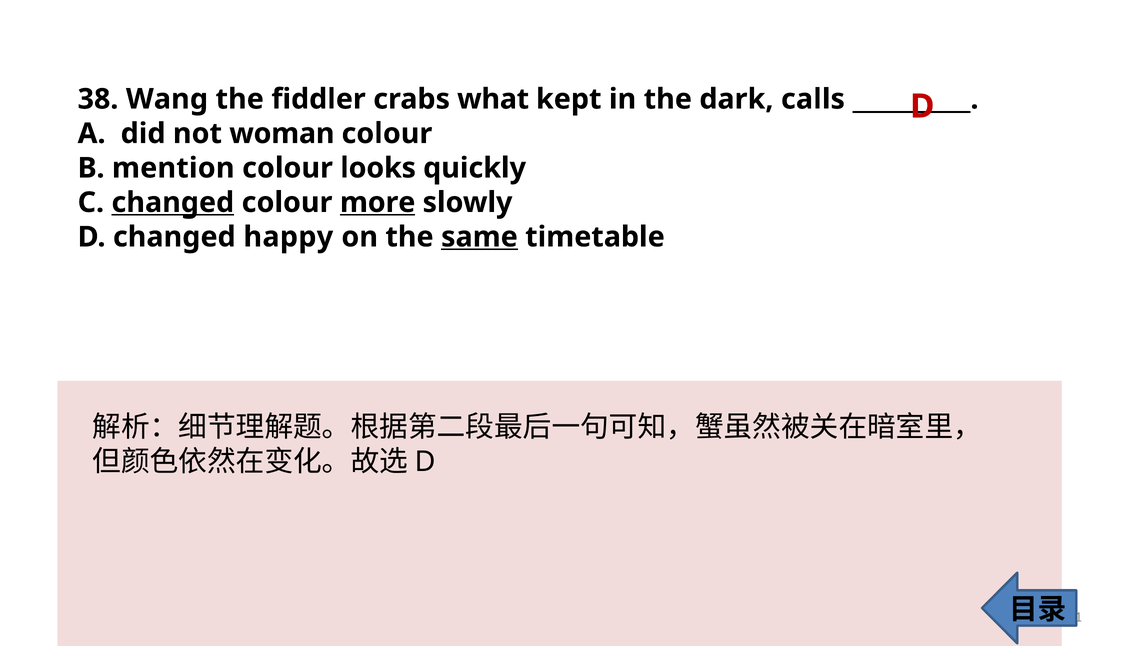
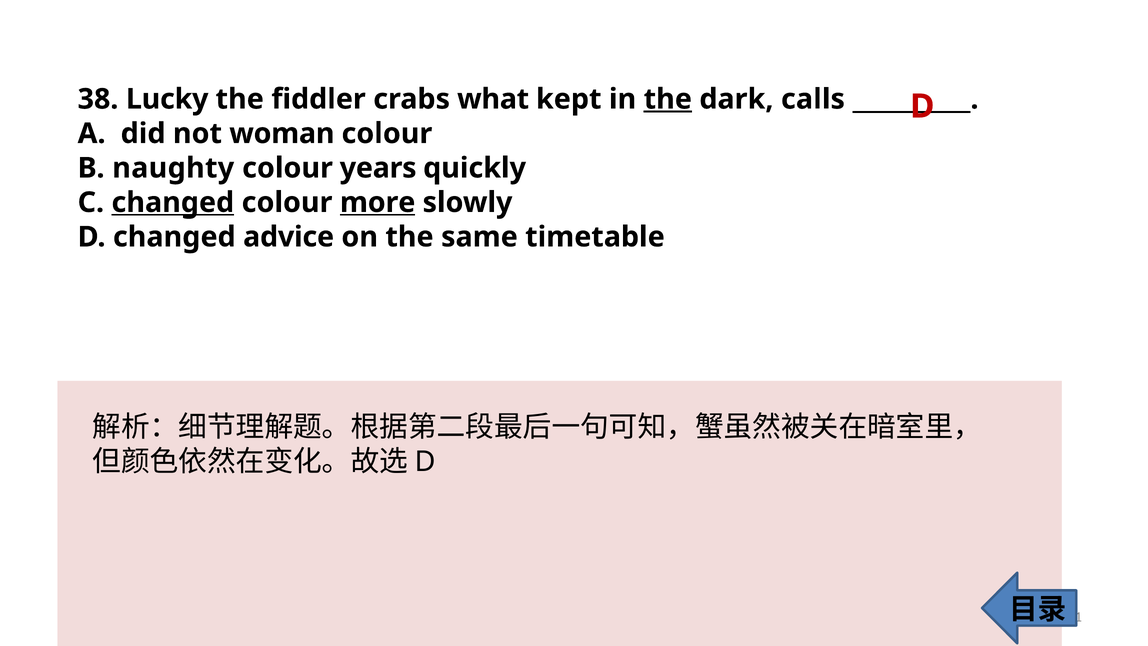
Wang: Wang -> Lucky
the at (668, 99) underline: none -> present
mention: mention -> naughty
looks: looks -> years
happy: happy -> advice
same underline: present -> none
